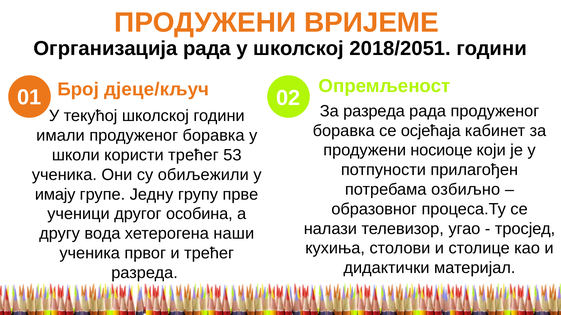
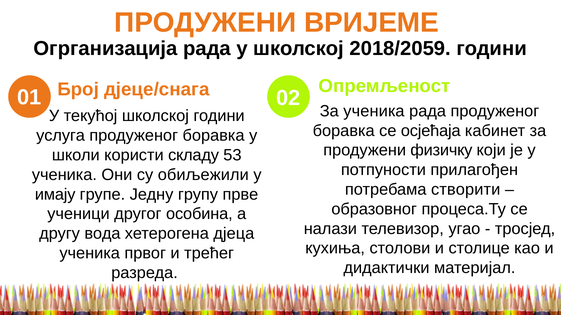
2018/2051: 2018/2051 -> 2018/2059
дјеце/кључ: дјеце/кључ -> дјеце/снага
За разреда: разреда -> ученика
имали: имали -> услуга
носиоце: носиоце -> физичку
користи трећег: трећег -> складу
озбиљно: озбиљно -> створити
наши: наши -> дјеца
